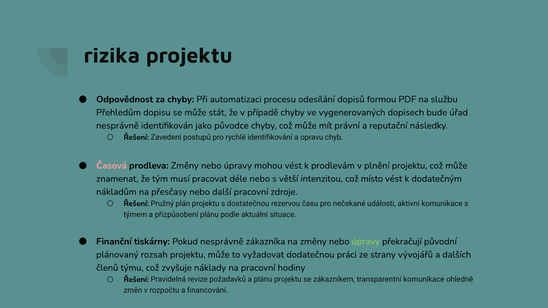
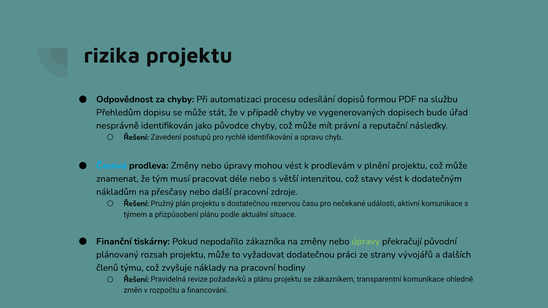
Časová colour: pink -> light blue
místo: místo -> stavy
Pokud nesprávně: nesprávně -> nepodařilo
